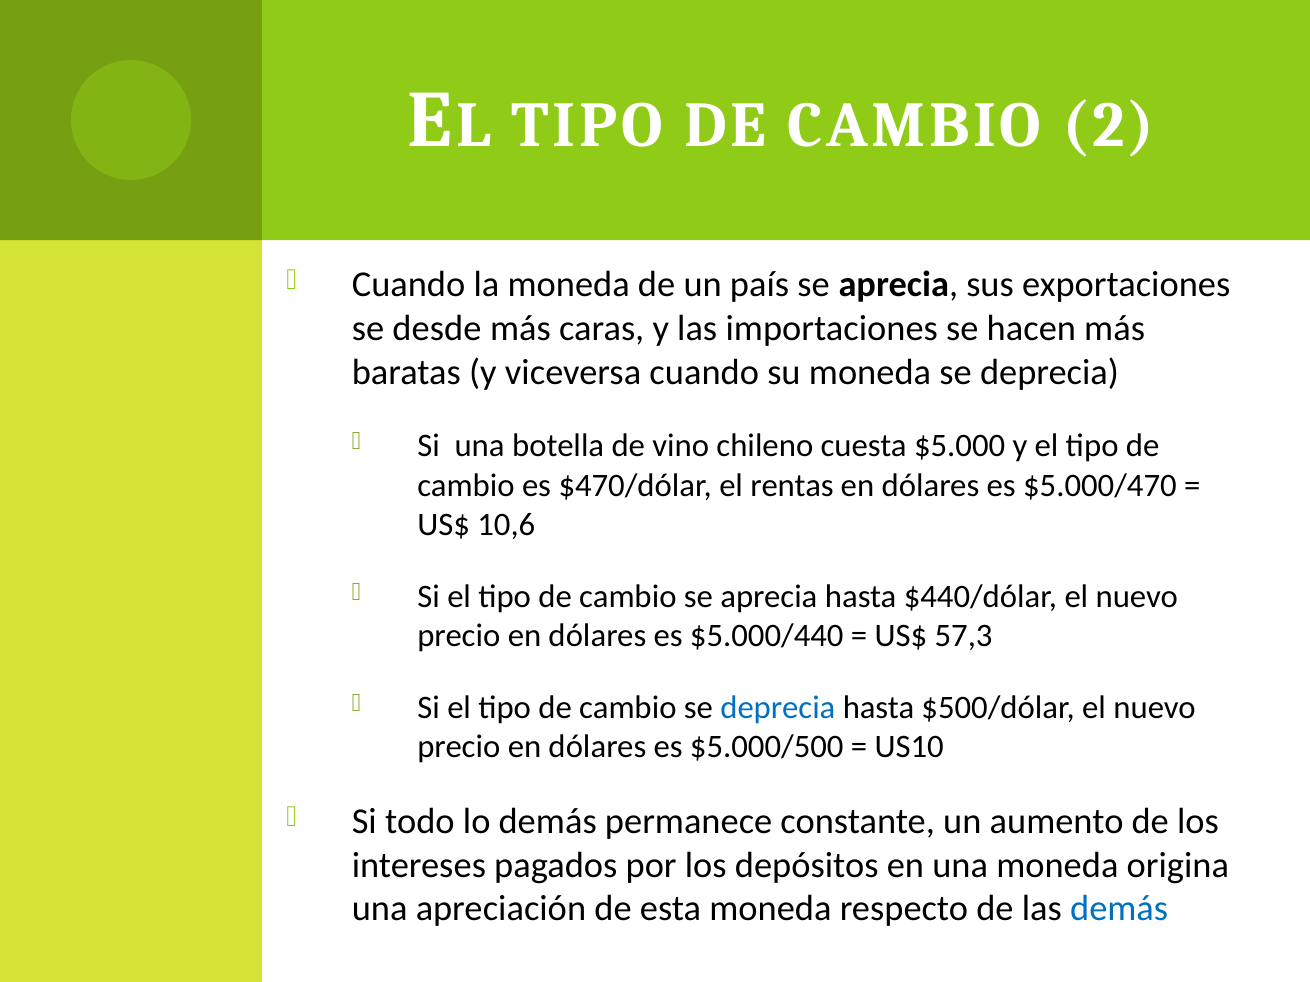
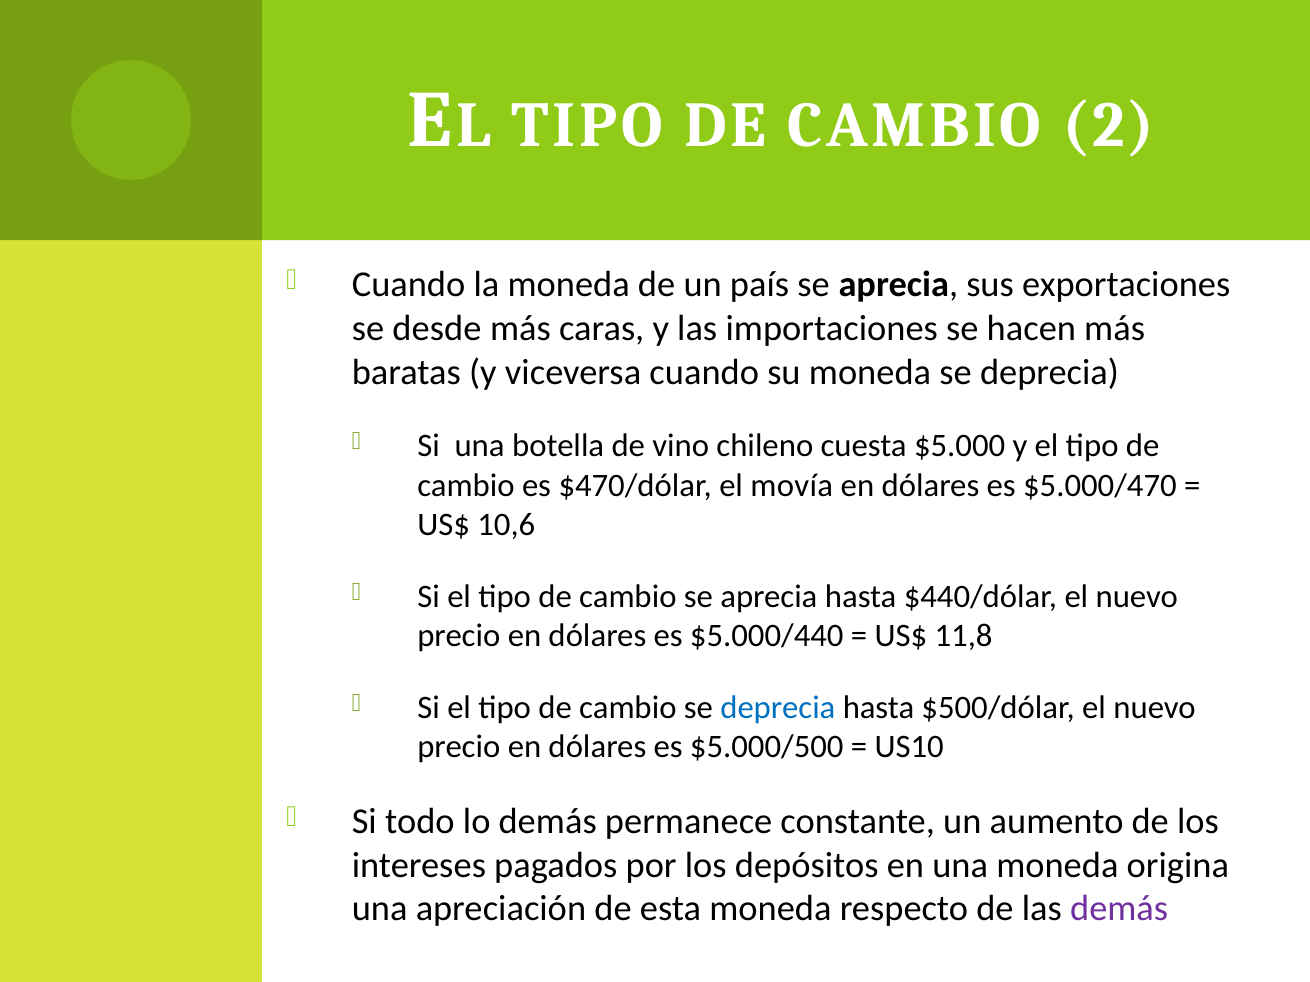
rentas: rentas -> movía
57,3: 57,3 -> 11,8
demás at (1119, 909) colour: blue -> purple
